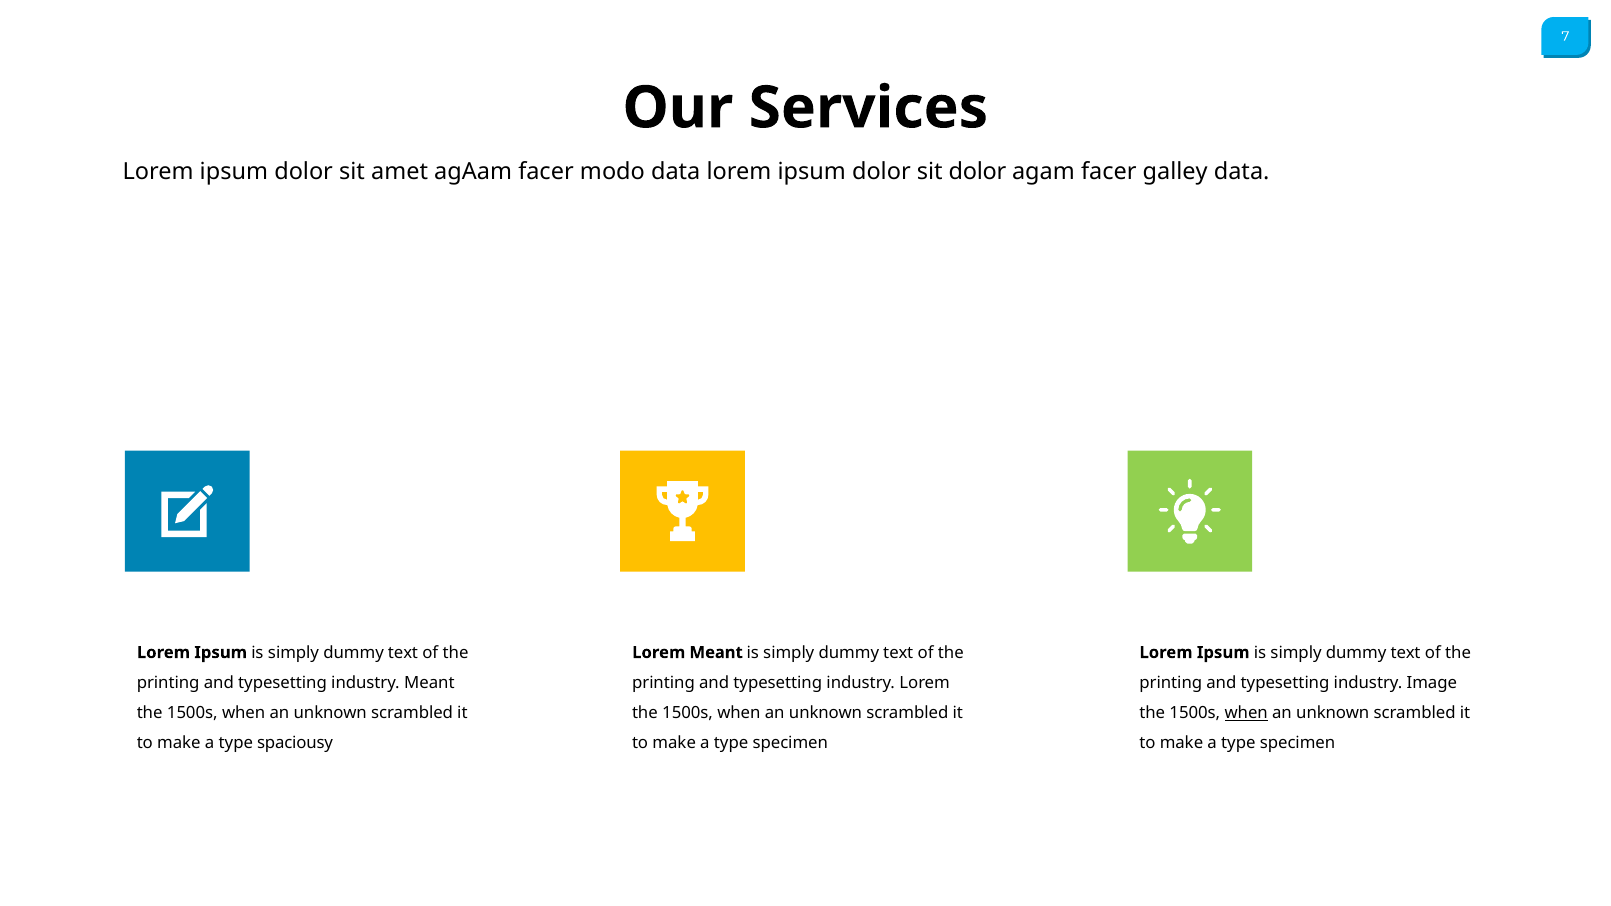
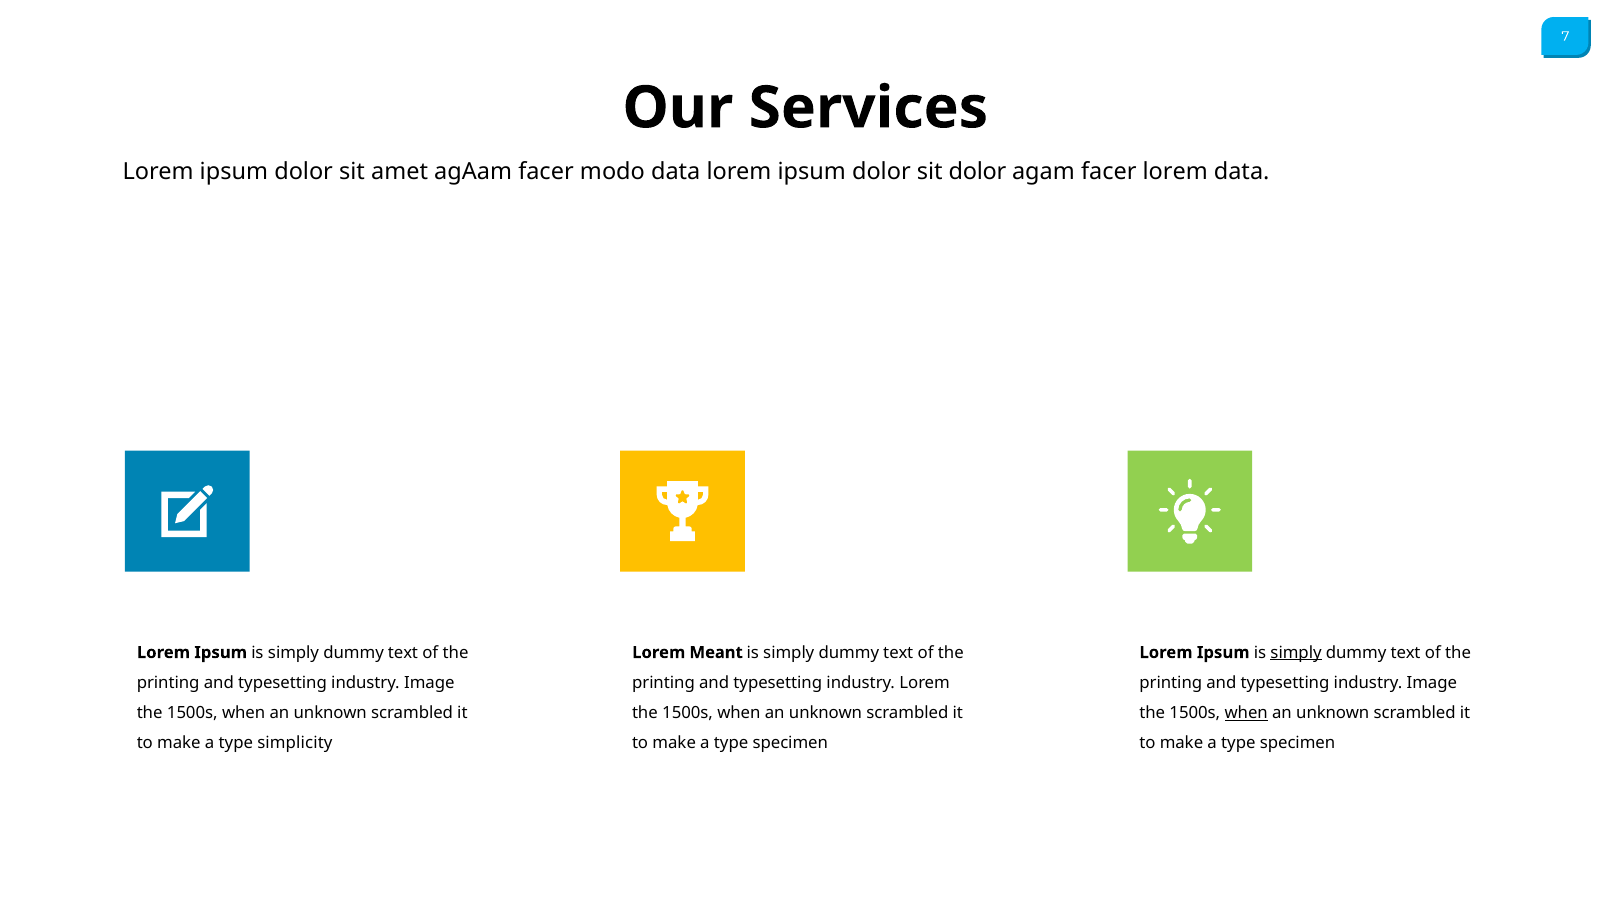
facer galley: galley -> lorem
simply at (1296, 653) underline: none -> present
Meant at (429, 683): Meant -> Image
spaciousy: spaciousy -> simplicity
